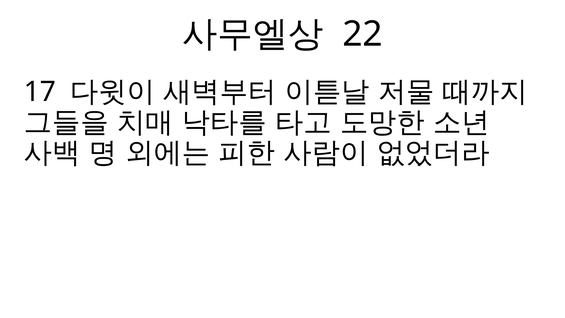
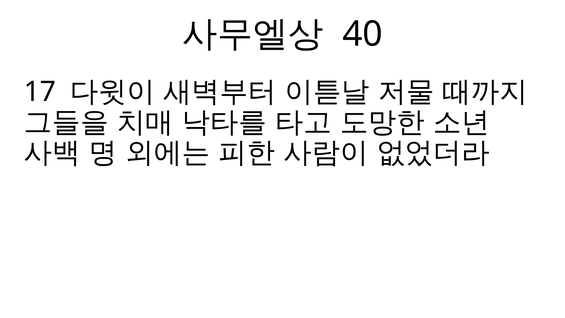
22: 22 -> 40
